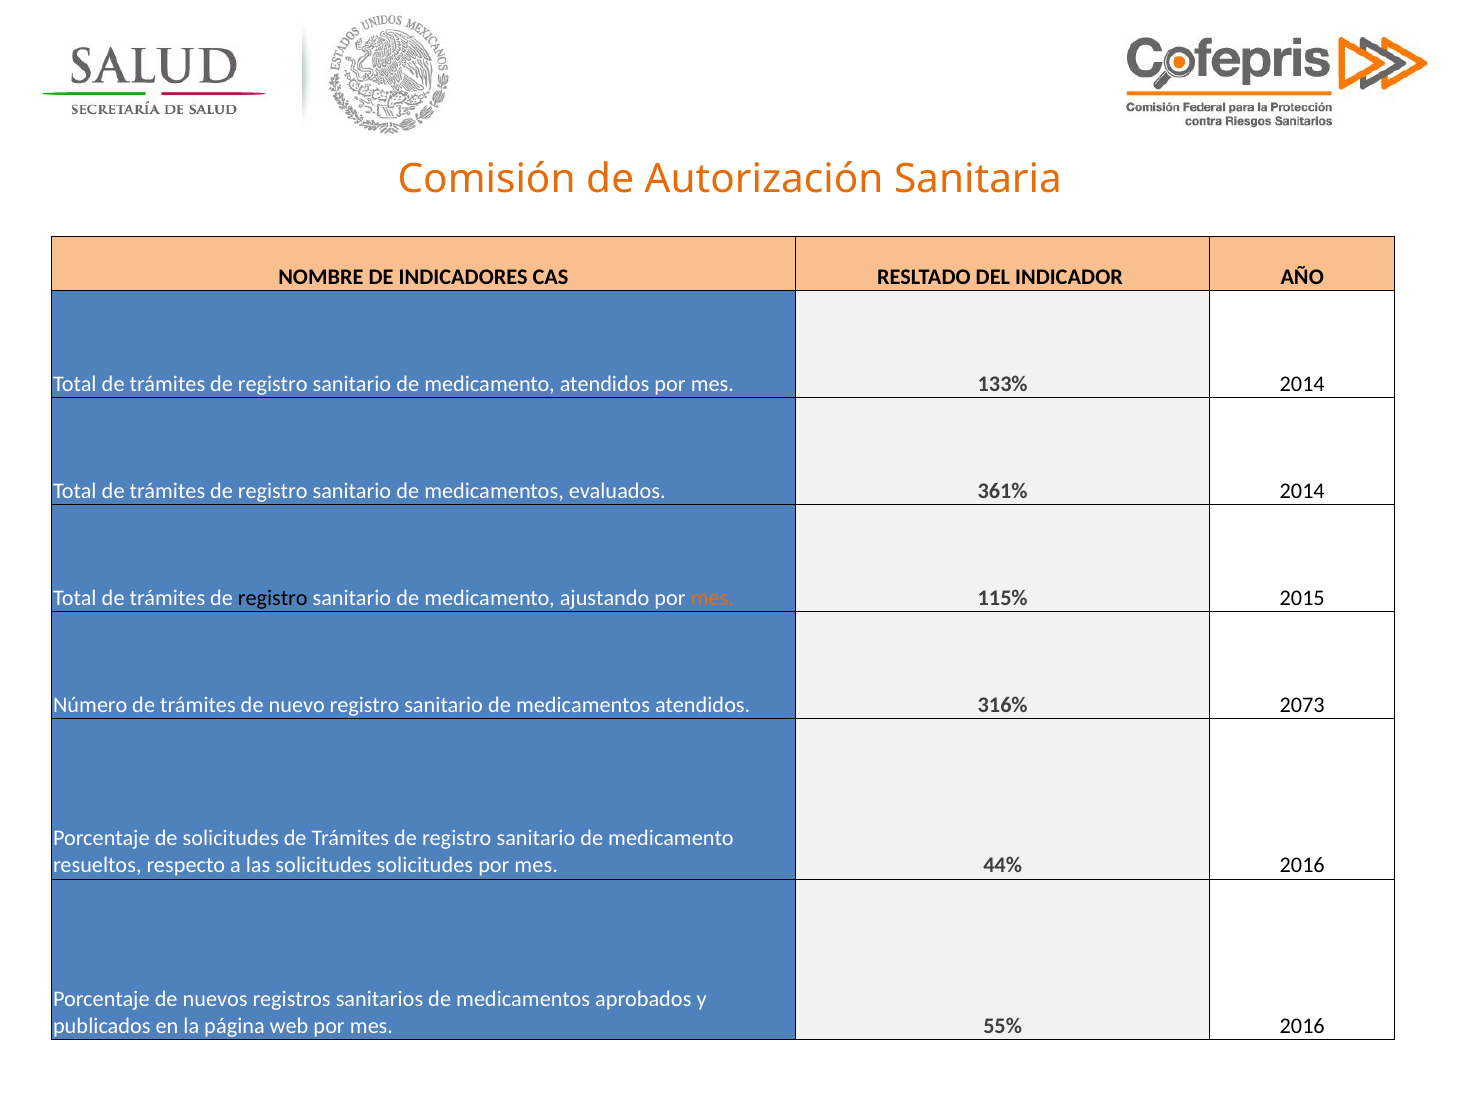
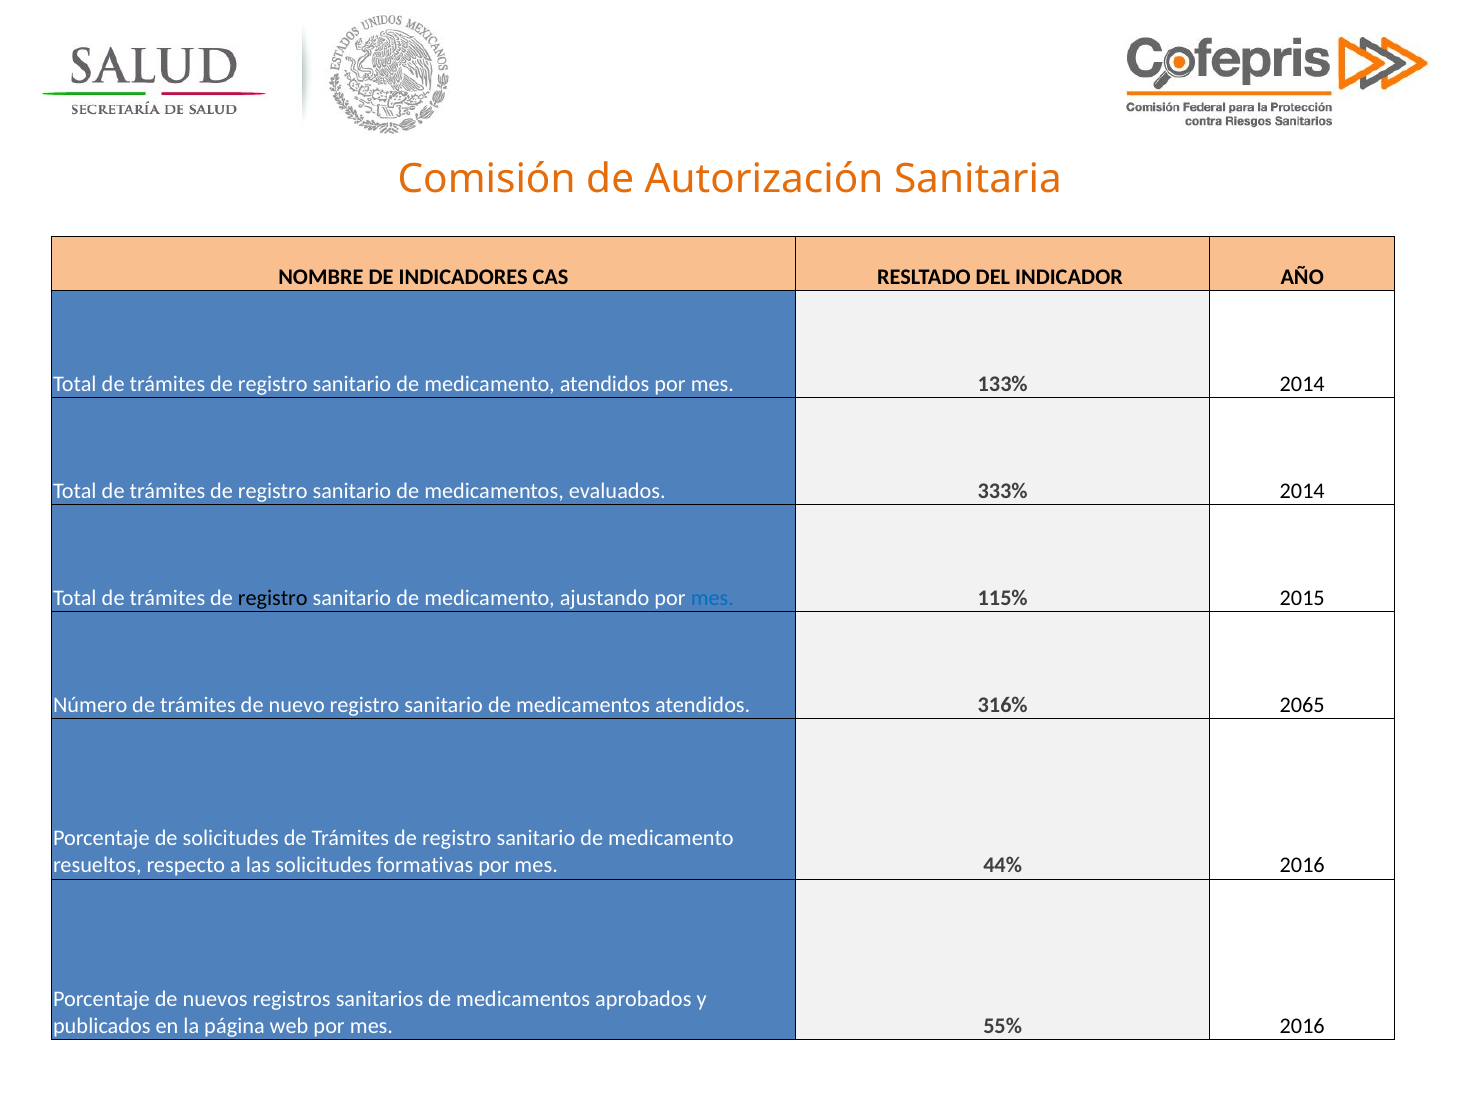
361%: 361% -> 333%
mes at (712, 598) colour: orange -> blue
2073: 2073 -> 2065
solicitudes solicitudes: solicitudes -> formativas
